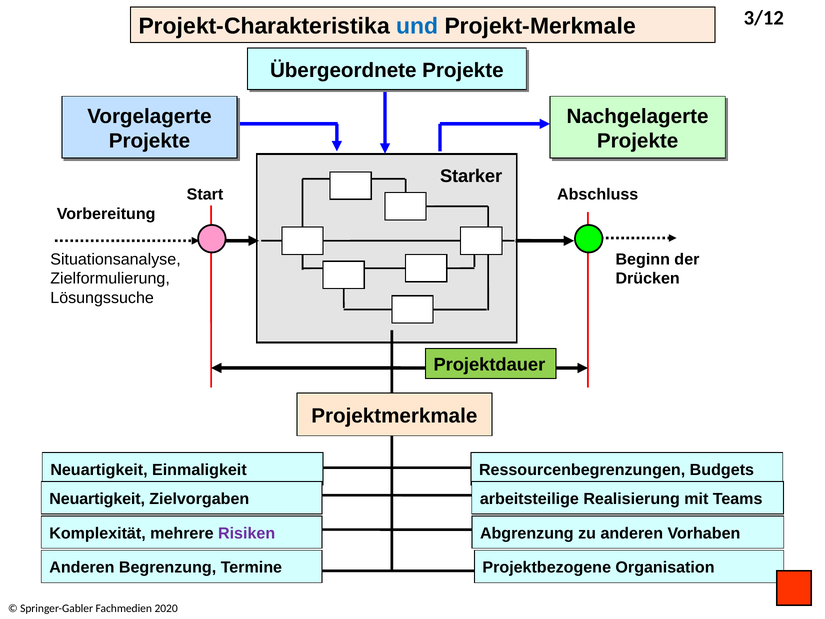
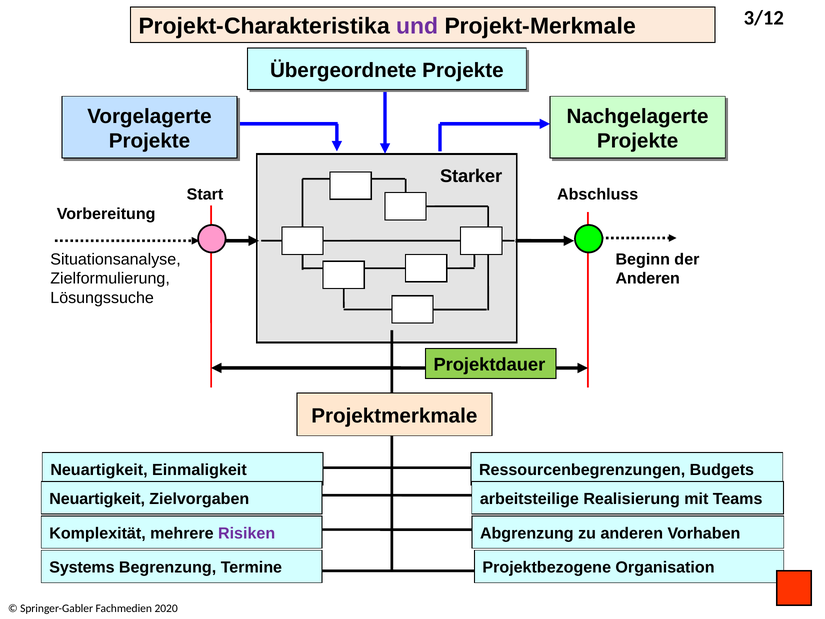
und colour: blue -> purple
Drücken at (648, 278): Drücken -> Anderen
Anderen at (82, 567): Anderen -> Systems
